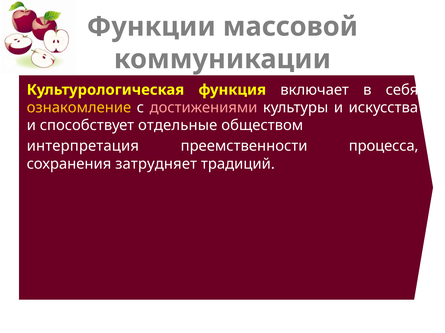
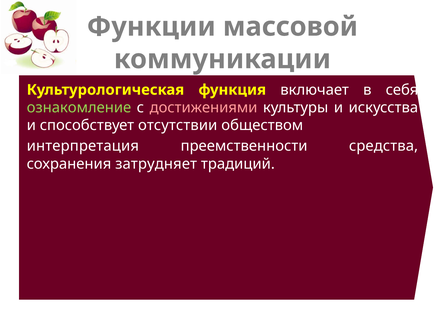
ознакомление colour: yellow -> light green
отдельные: отдельные -> отсутствии
процесса: процесса -> средства
